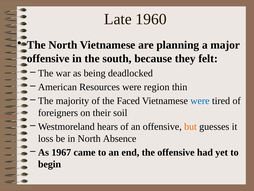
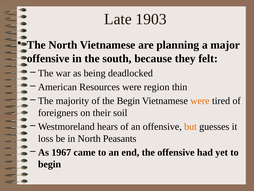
1960: 1960 -> 1903
the Faced: Faced -> Begin
were at (200, 101) colour: blue -> orange
Absence: Absence -> Peasants
